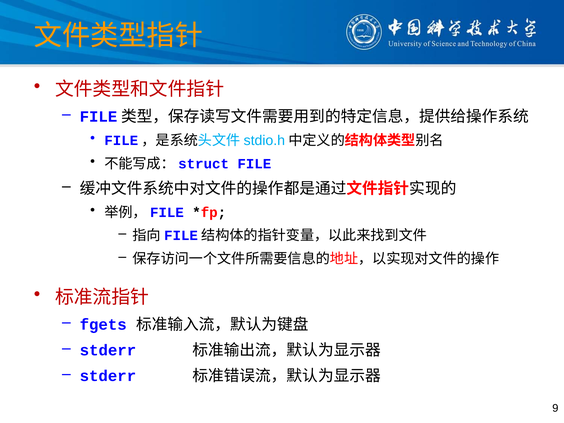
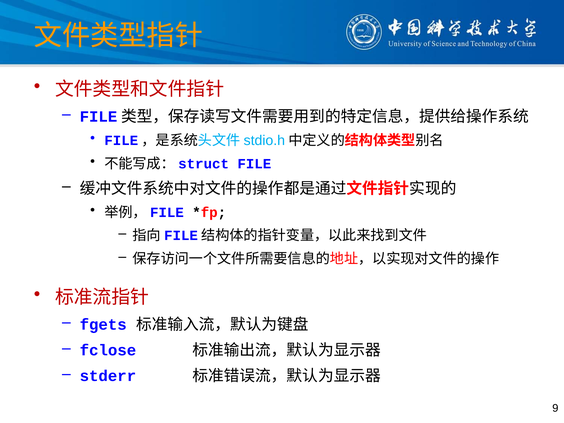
stderr at (108, 350): stderr -> fclose
